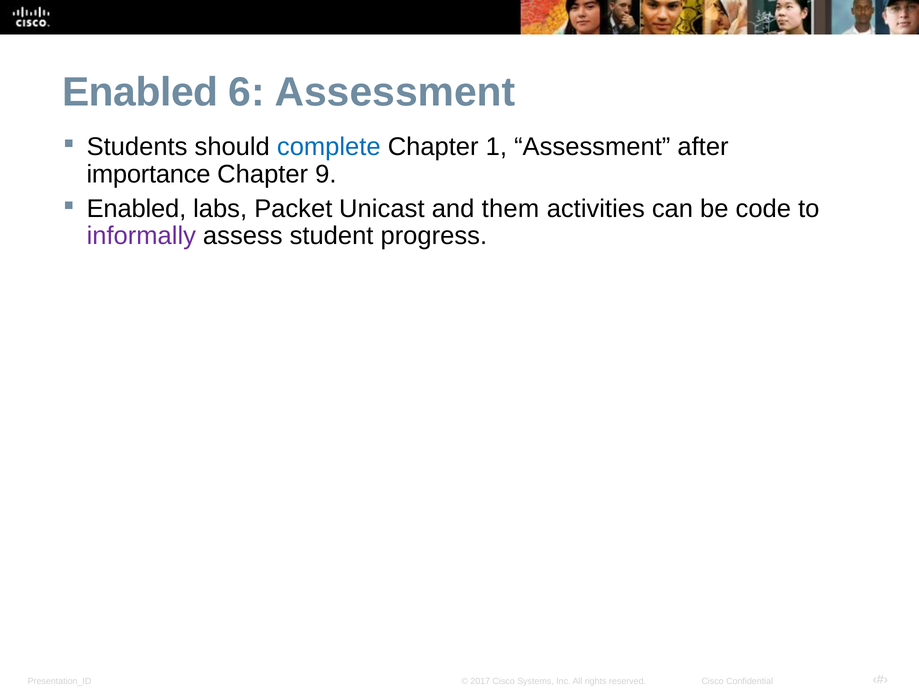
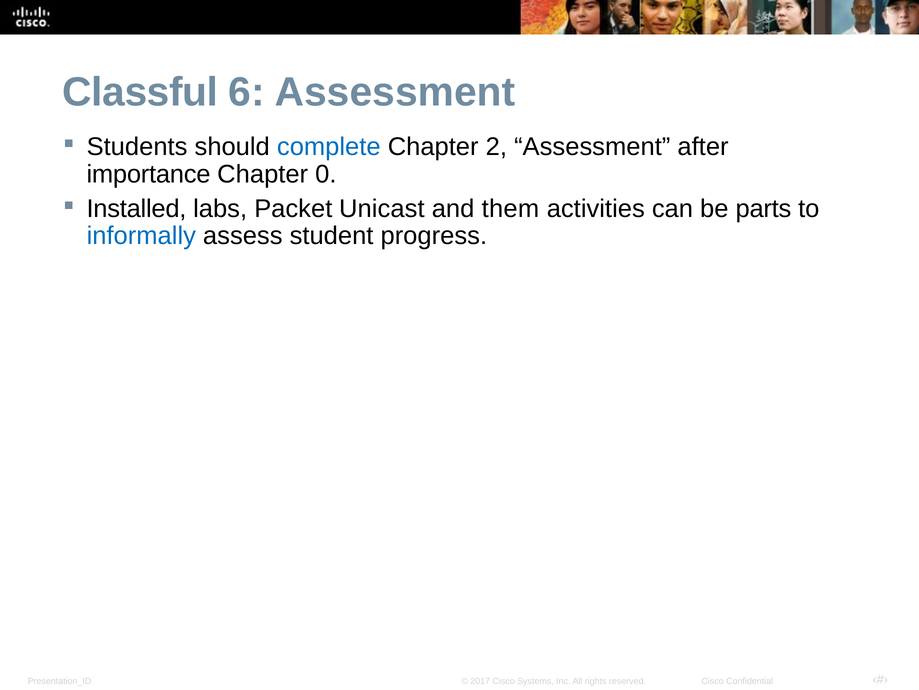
Enabled at (140, 92): Enabled -> Classful
1: 1 -> 2
9: 9 -> 0
Enabled at (136, 209): Enabled -> Installed
code: code -> parts
informally colour: purple -> blue
